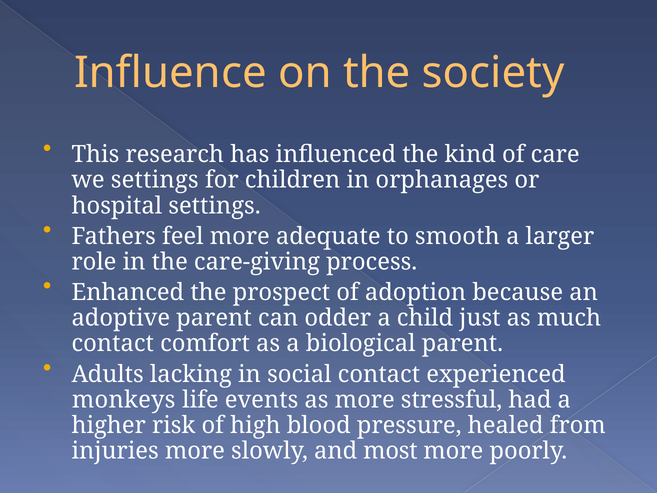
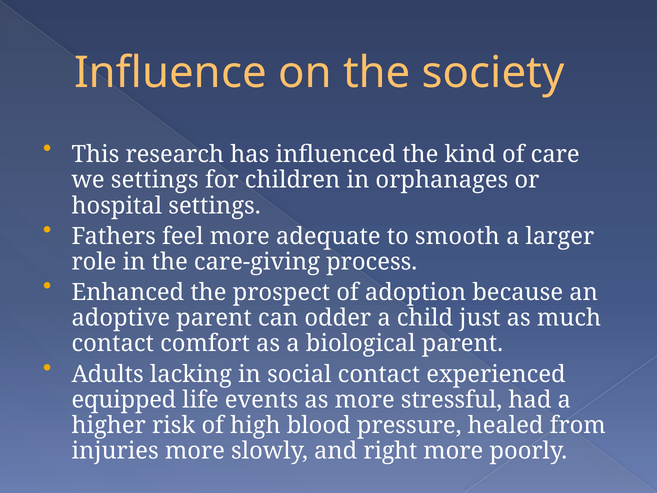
monkeys: monkeys -> equipped
most: most -> right
